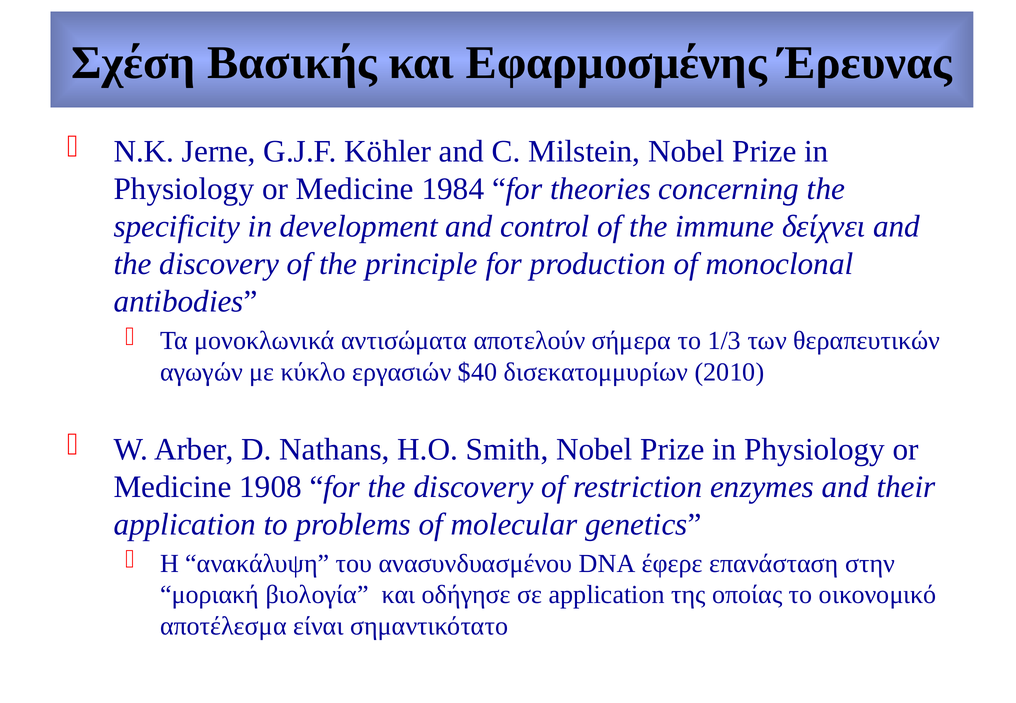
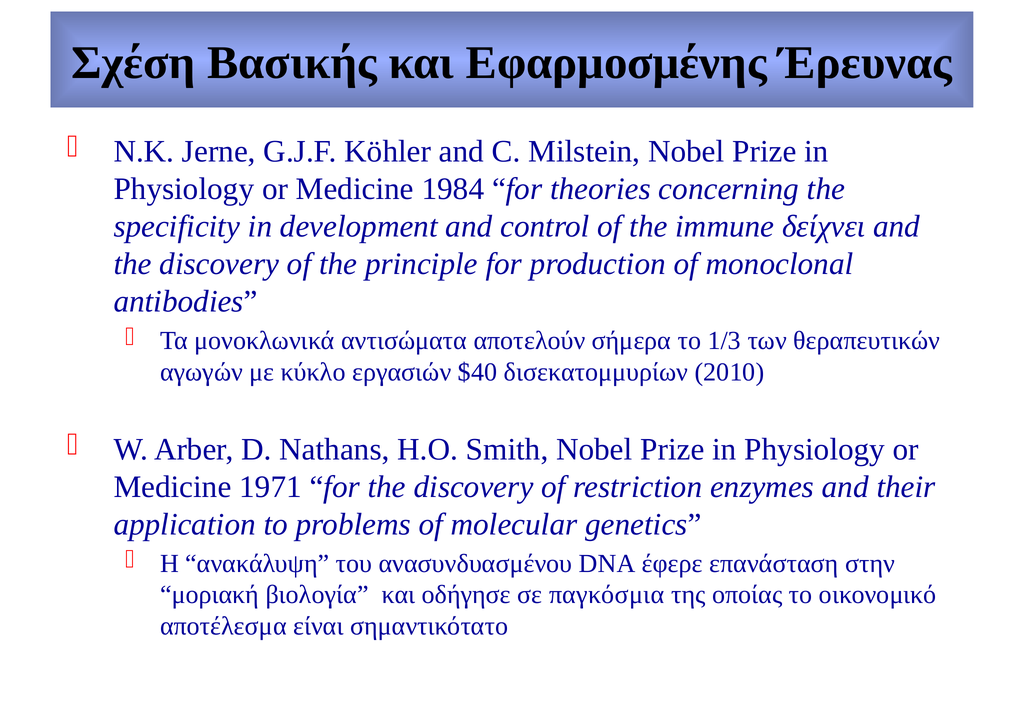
1908: 1908 -> 1971
σε application: application -> παγκόσμια
